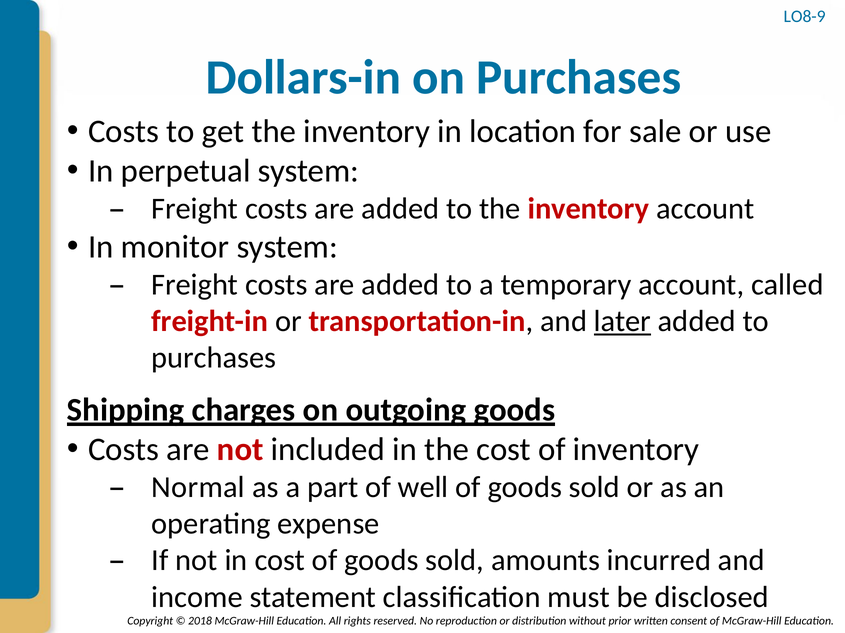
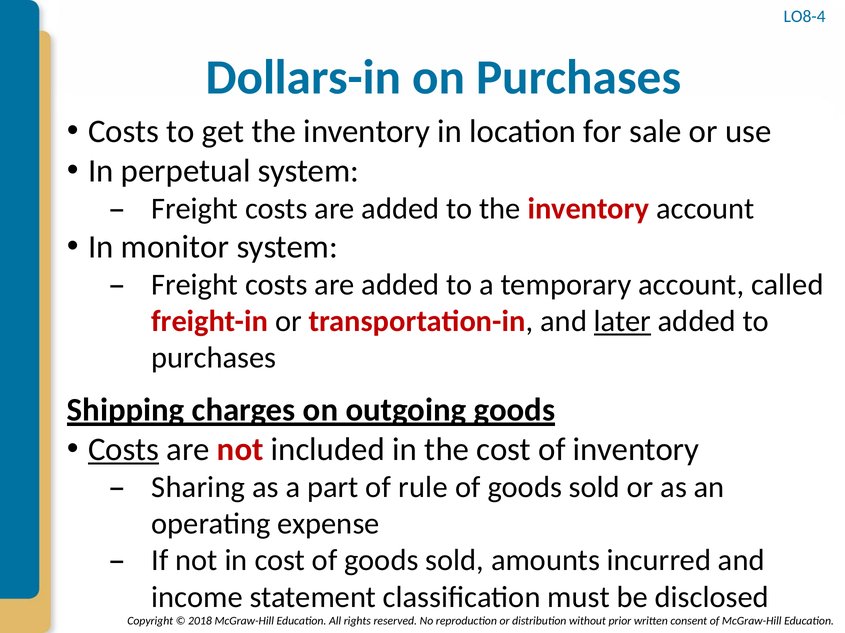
LO8-9: LO8-9 -> LO8-4
Costs at (124, 450) underline: none -> present
Normal: Normal -> Sharing
well: well -> rule
